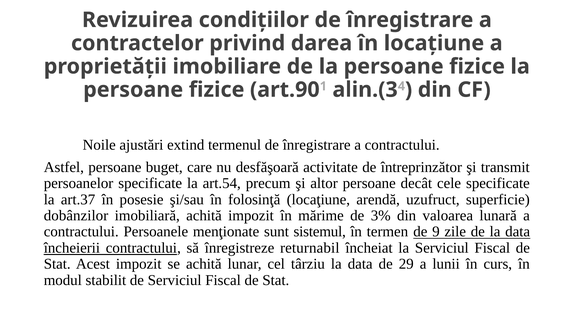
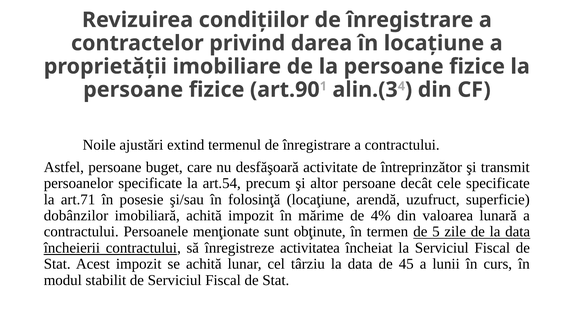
art.37: art.37 -> art.71
3%: 3% -> 4%
sistemul: sistemul -> obţinute
9: 9 -> 5
returnabil: returnabil -> activitatea
29: 29 -> 45
